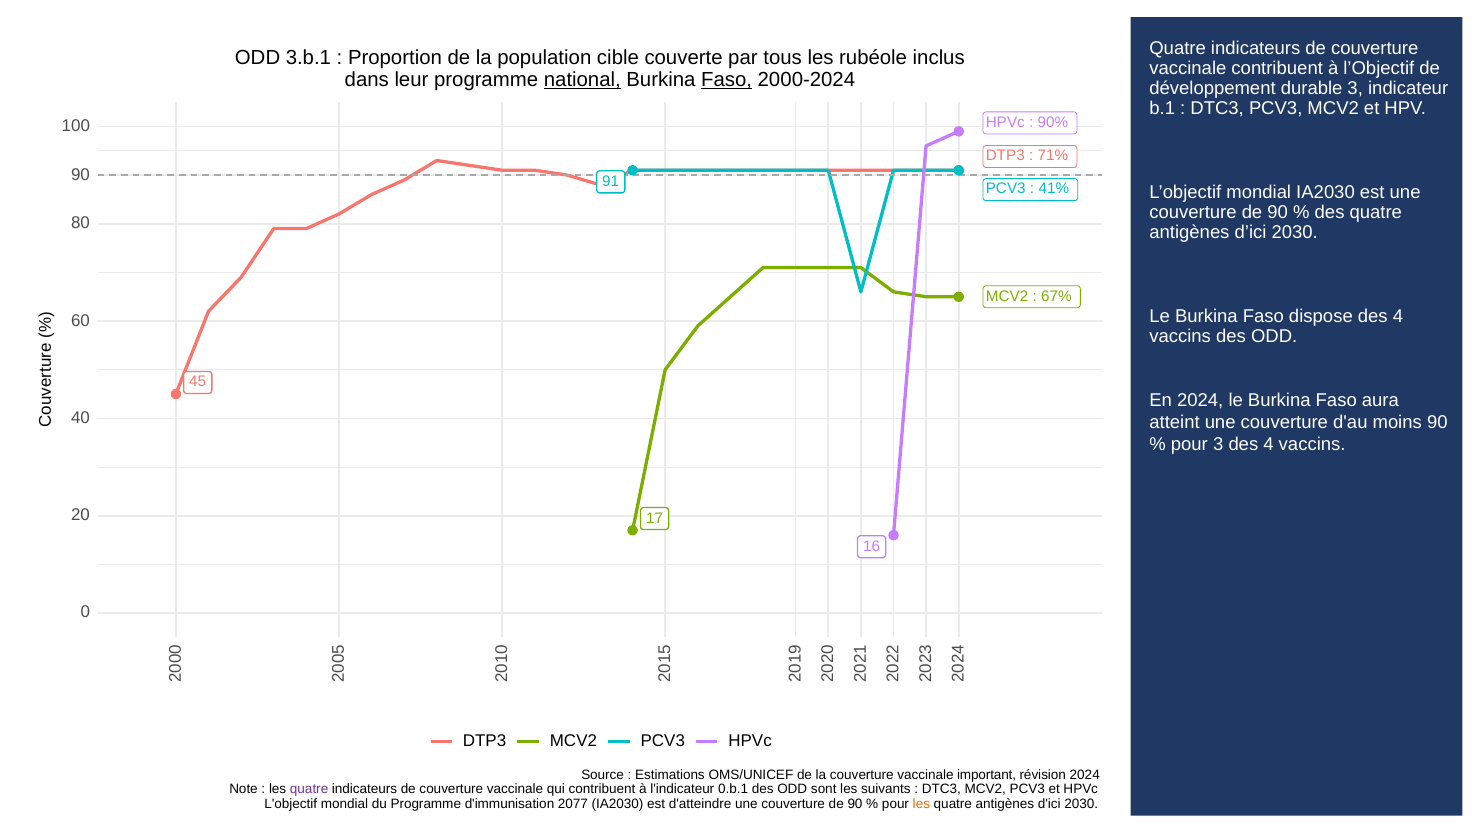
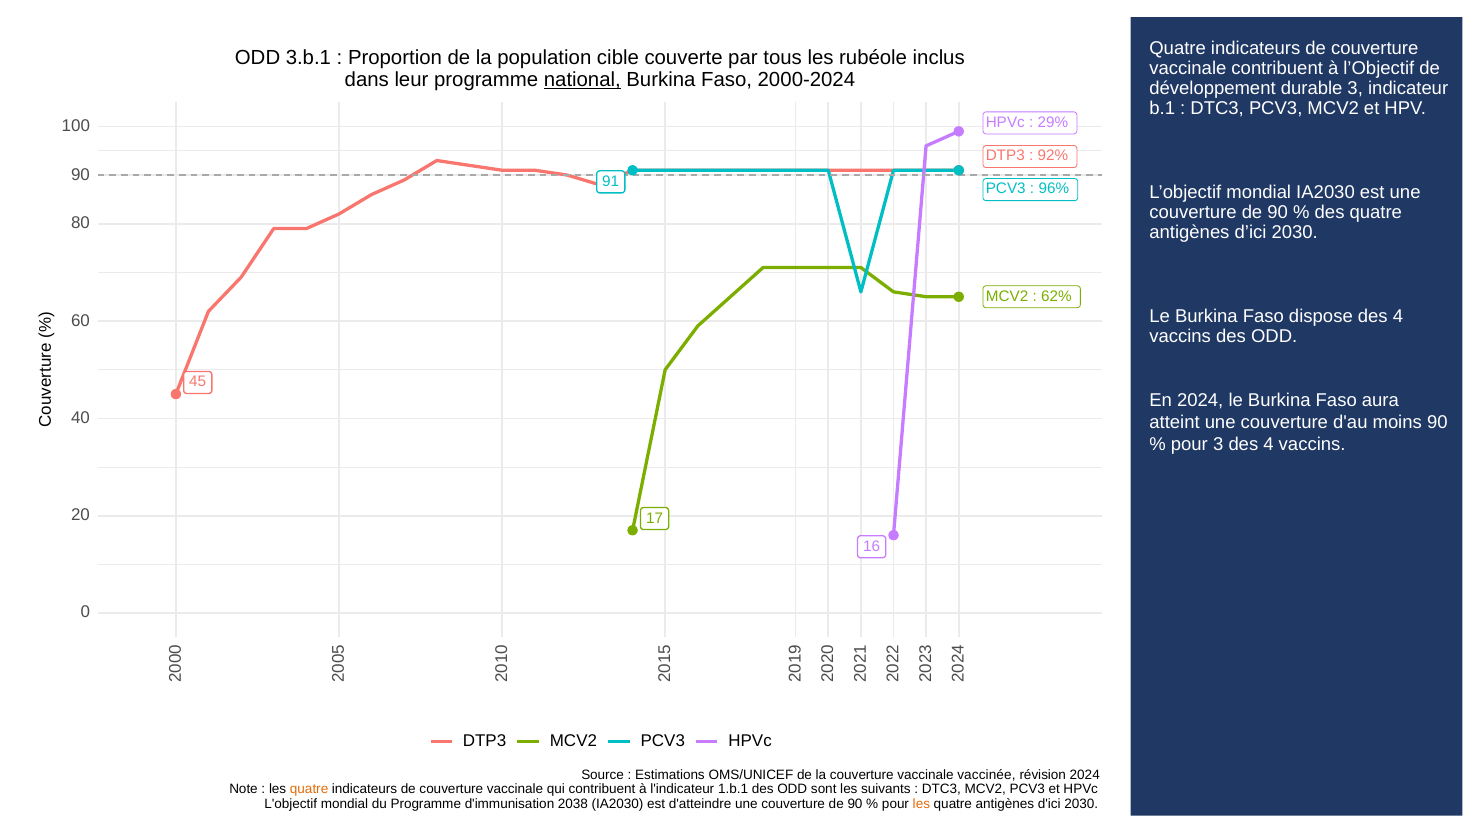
Faso at (727, 79) underline: present -> none
90%: 90% -> 29%
71%: 71% -> 92%
41%: 41% -> 96%
67%: 67% -> 62%
important: important -> vaccinée
quatre at (309, 789) colour: purple -> orange
0.b.1: 0.b.1 -> 1.b.1
2077: 2077 -> 2038
